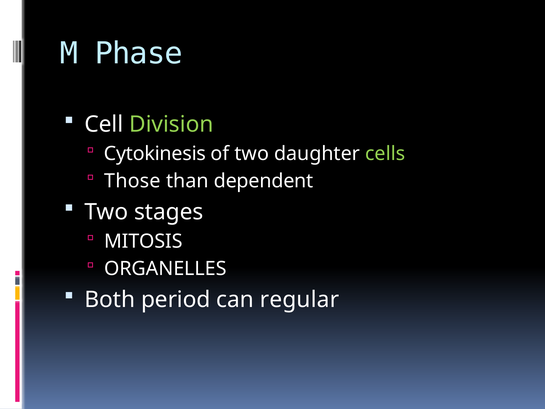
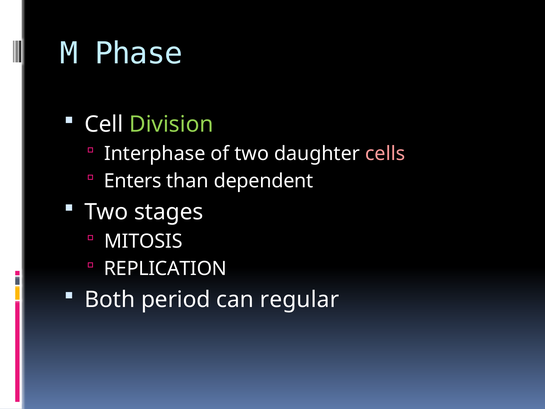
Cytokinesis: Cytokinesis -> Interphase
cells colour: light green -> pink
Those: Those -> Enters
ORGANELLES: ORGANELLES -> REPLICATION
